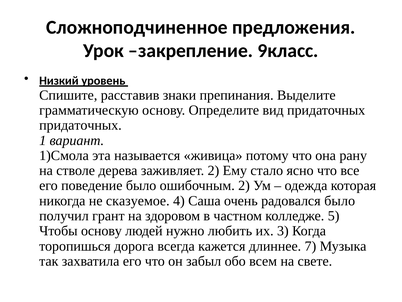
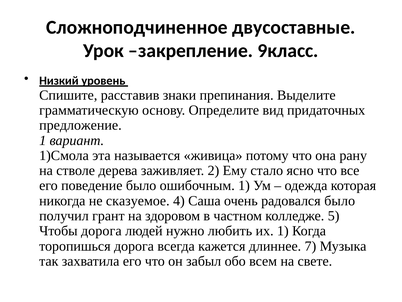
предложения: предложения -> двусоставные
придаточных at (80, 125): придаточных -> предложение
ошибочным 2: 2 -> 1
Чтобы основу: основу -> дорога
их 3: 3 -> 1
